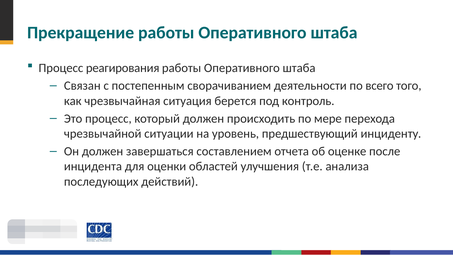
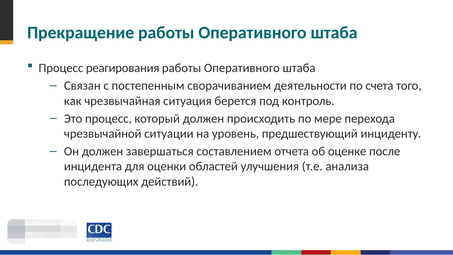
всего: всего -> счета
